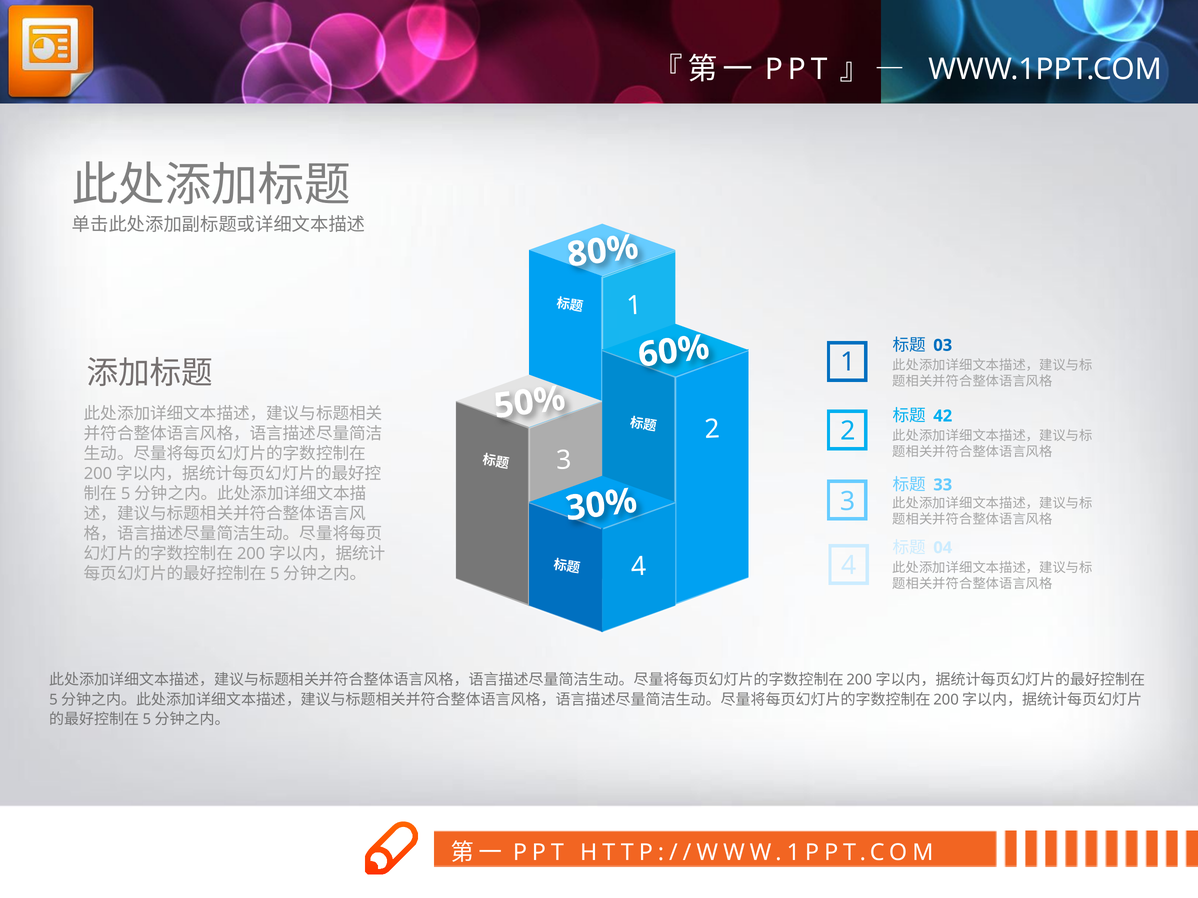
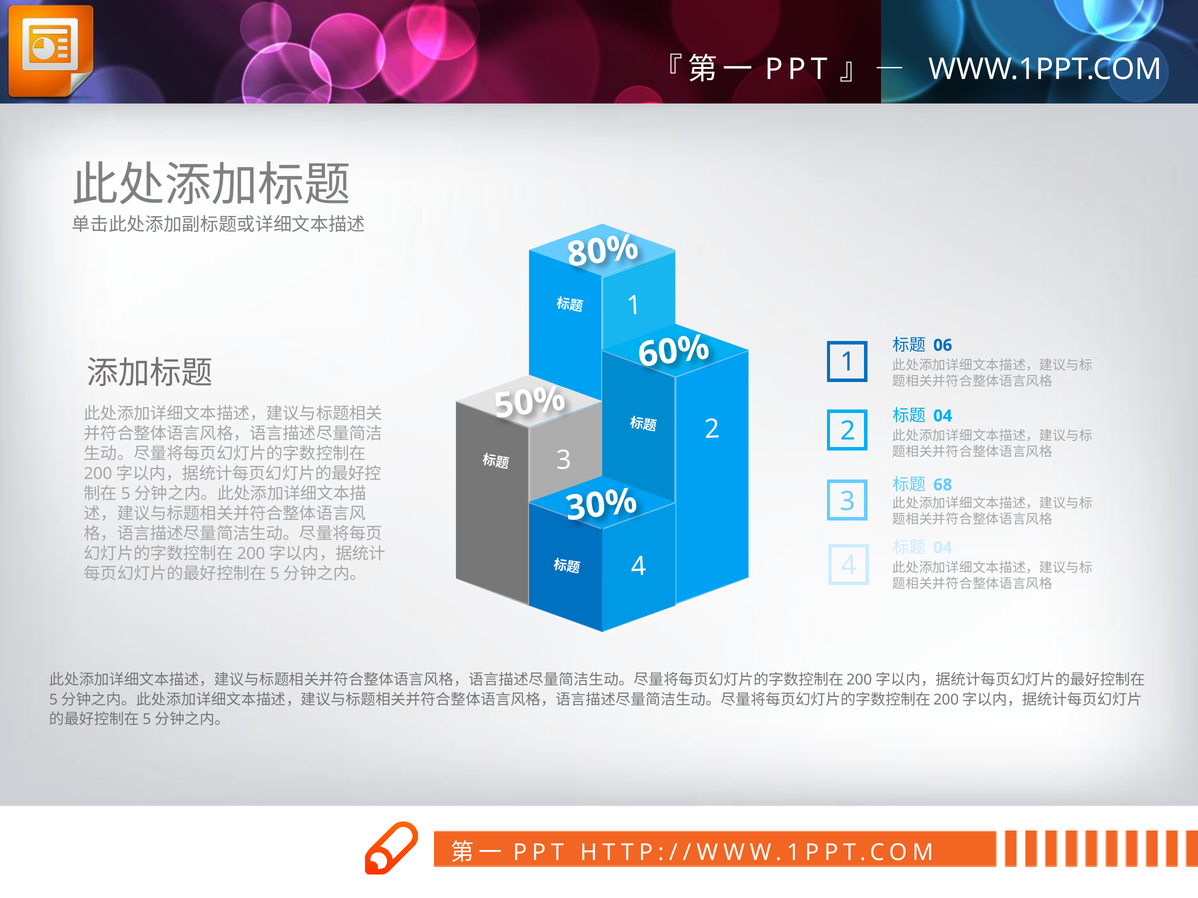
03: 03 -> 06
42 at (943, 416): 42 -> 04
33: 33 -> 68
